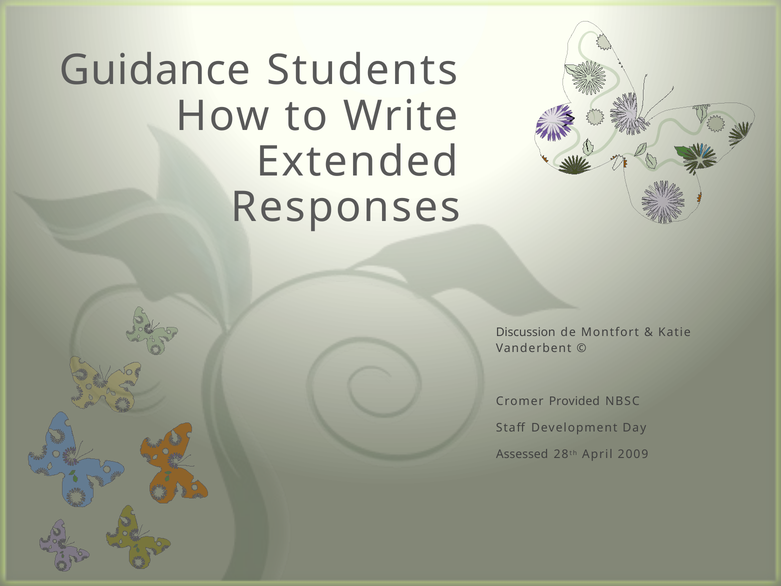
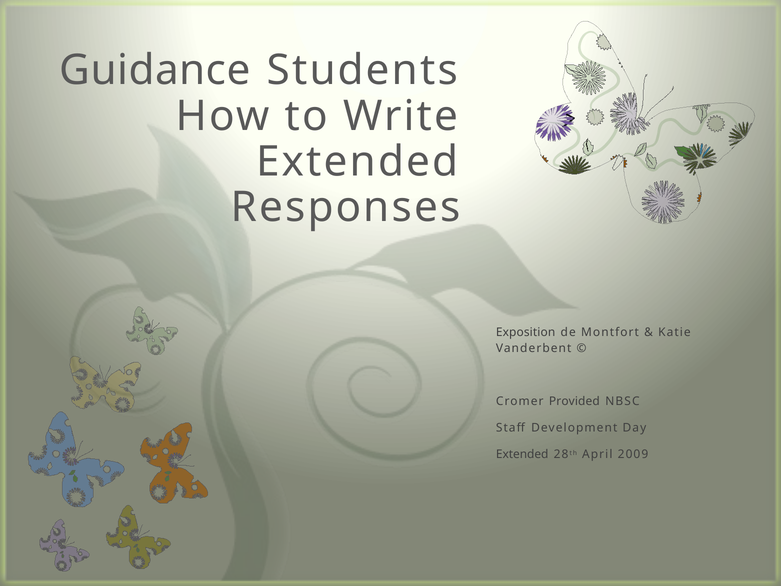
Discussion: Discussion -> Exposition
Assessed at (522, 454): Assessed -> Extended
